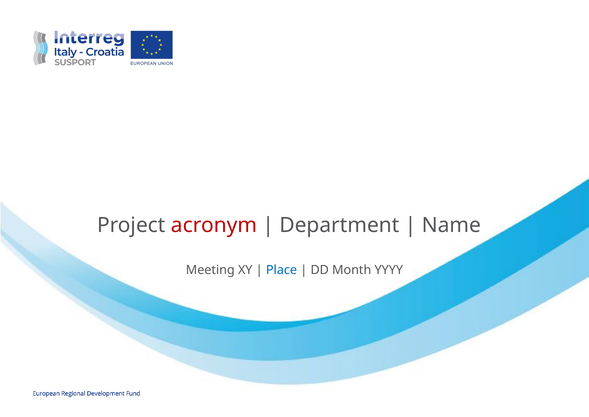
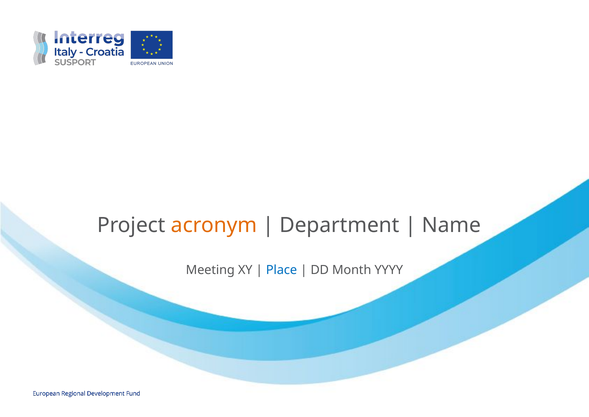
acronym colour: red -> orange
